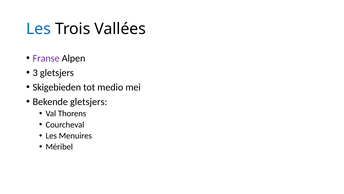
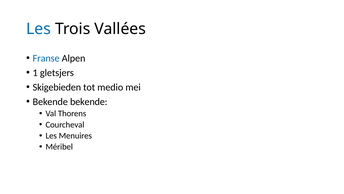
Franse colour: purple -> blue
3: 3 -> 1
Bekende gletsjers: gletsjers -> bekende
